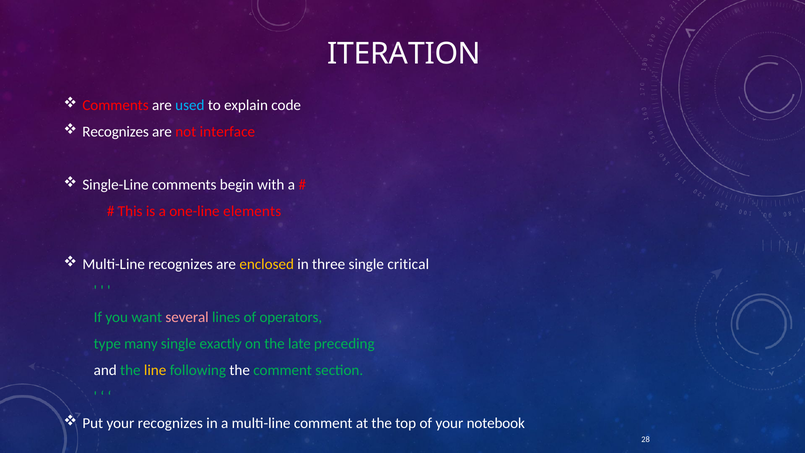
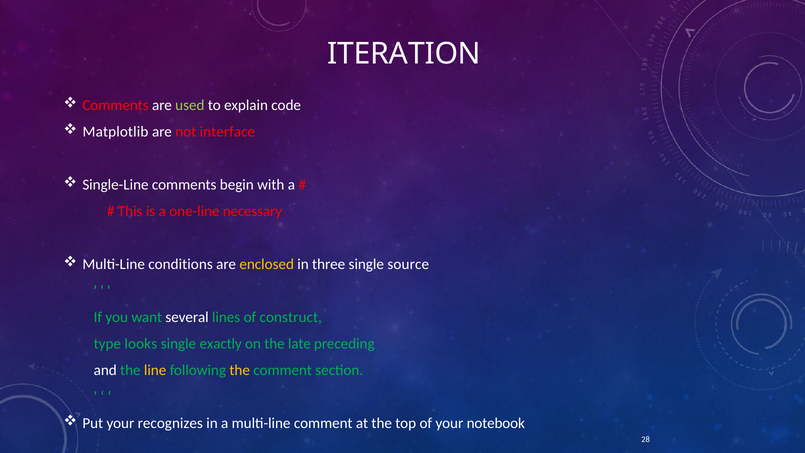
used colour: light blue -> light green
Recognizes at (116, 132): Recognizes -> Matplotlib
elements: elements -> necessary
Multi-Line recognizes: recognizes -> conditions
critical: critical -> source
several colour: pink -> white
operators: operators -> construct
many: many -> looks
the at (240, 370) colour: white -> yellow
